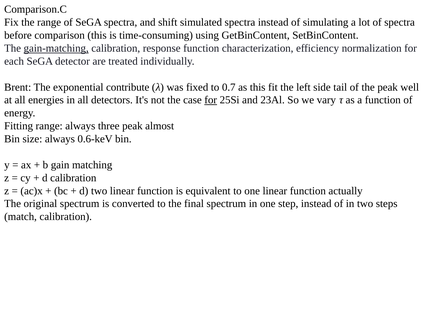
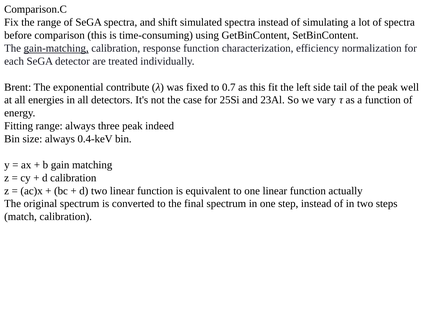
for at (211, 100) underline: present -> none
almost: almost -> indeed
0.6-keV: 0.6-keV -> 0.4-keV
